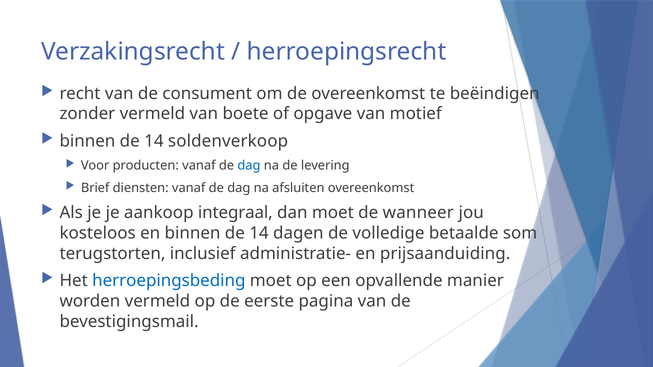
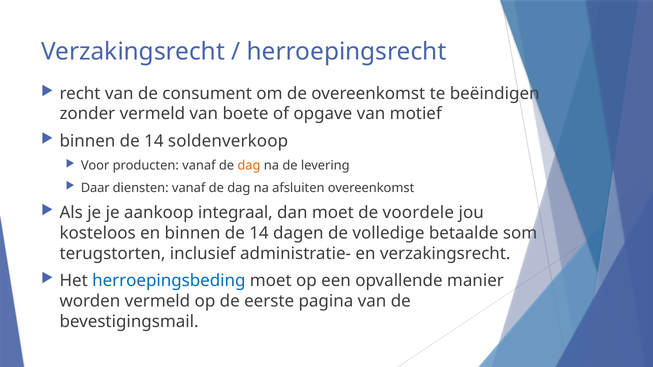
dag at (249, 166) colour: blue -> orange
Brief: Brief -> Daar
wanneer: wanneer -> voordele
en prijsaanduiding: prijsaanduiding -> verzakingsrecht
